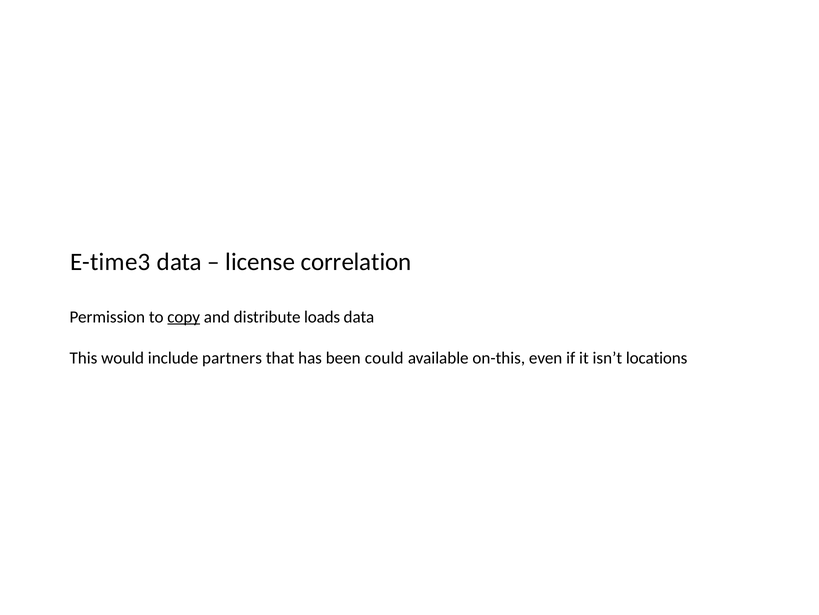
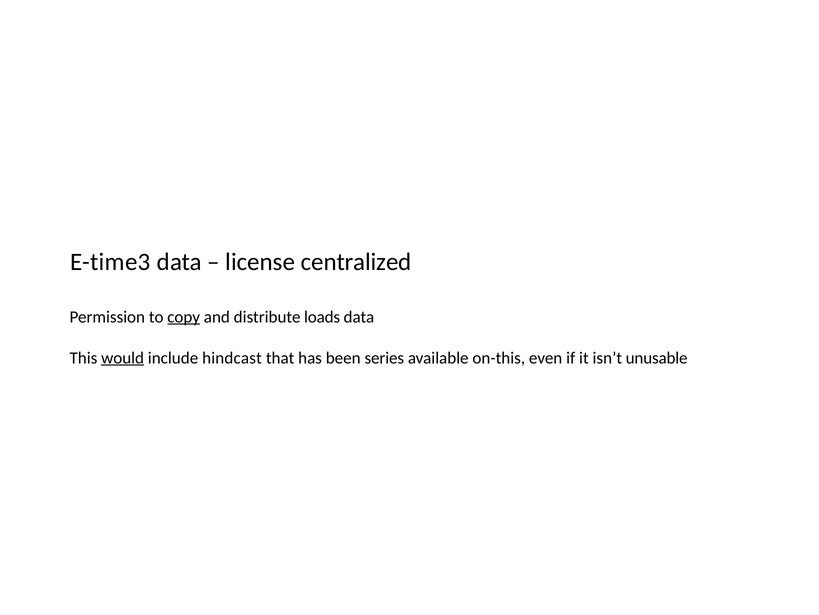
correlation: correlation -> centralized
would underline: none -> present
partners: partners -> hindcast
could: could -> series
locations: locations -> unusable
